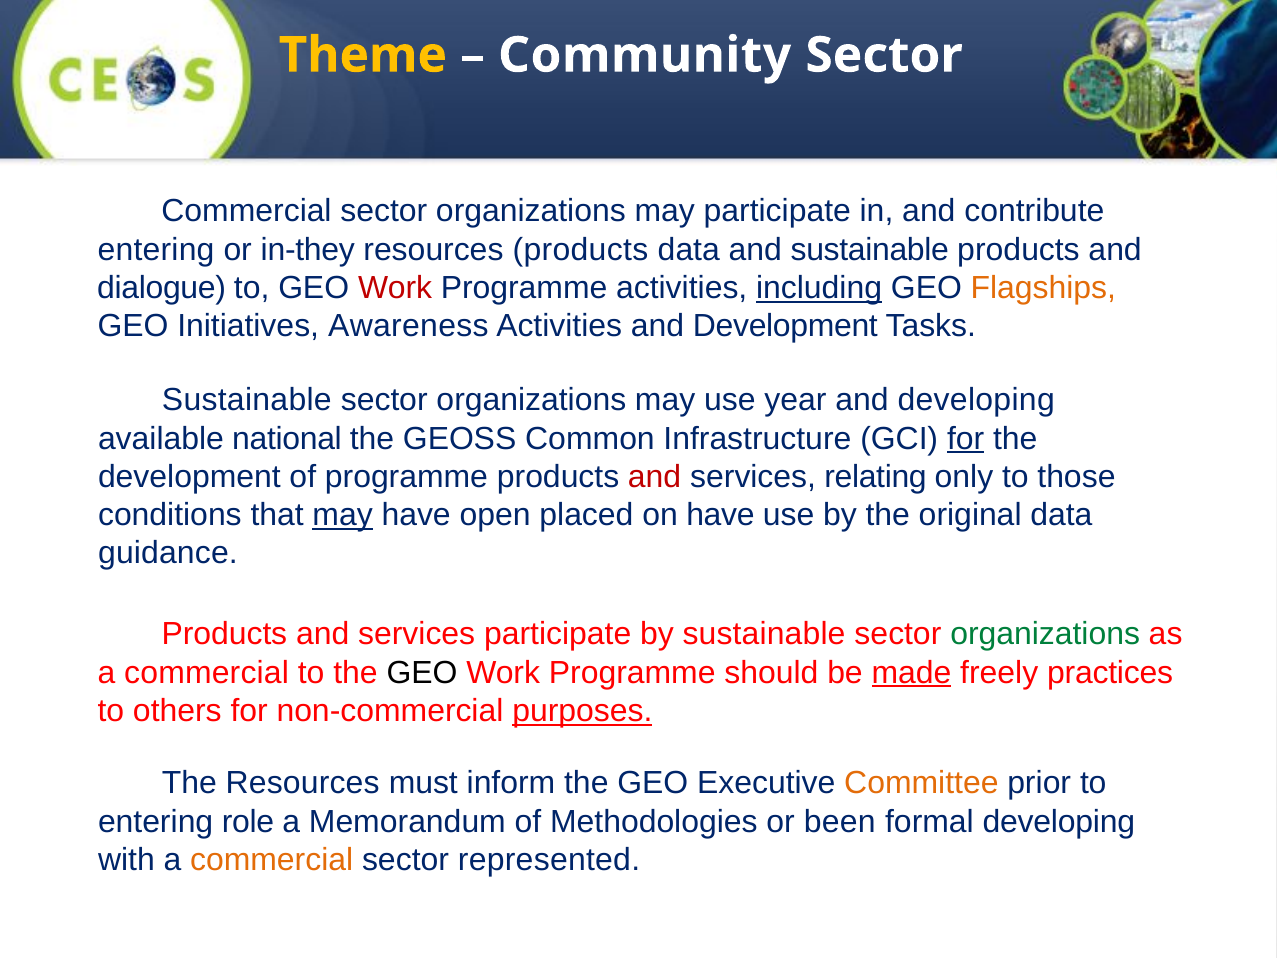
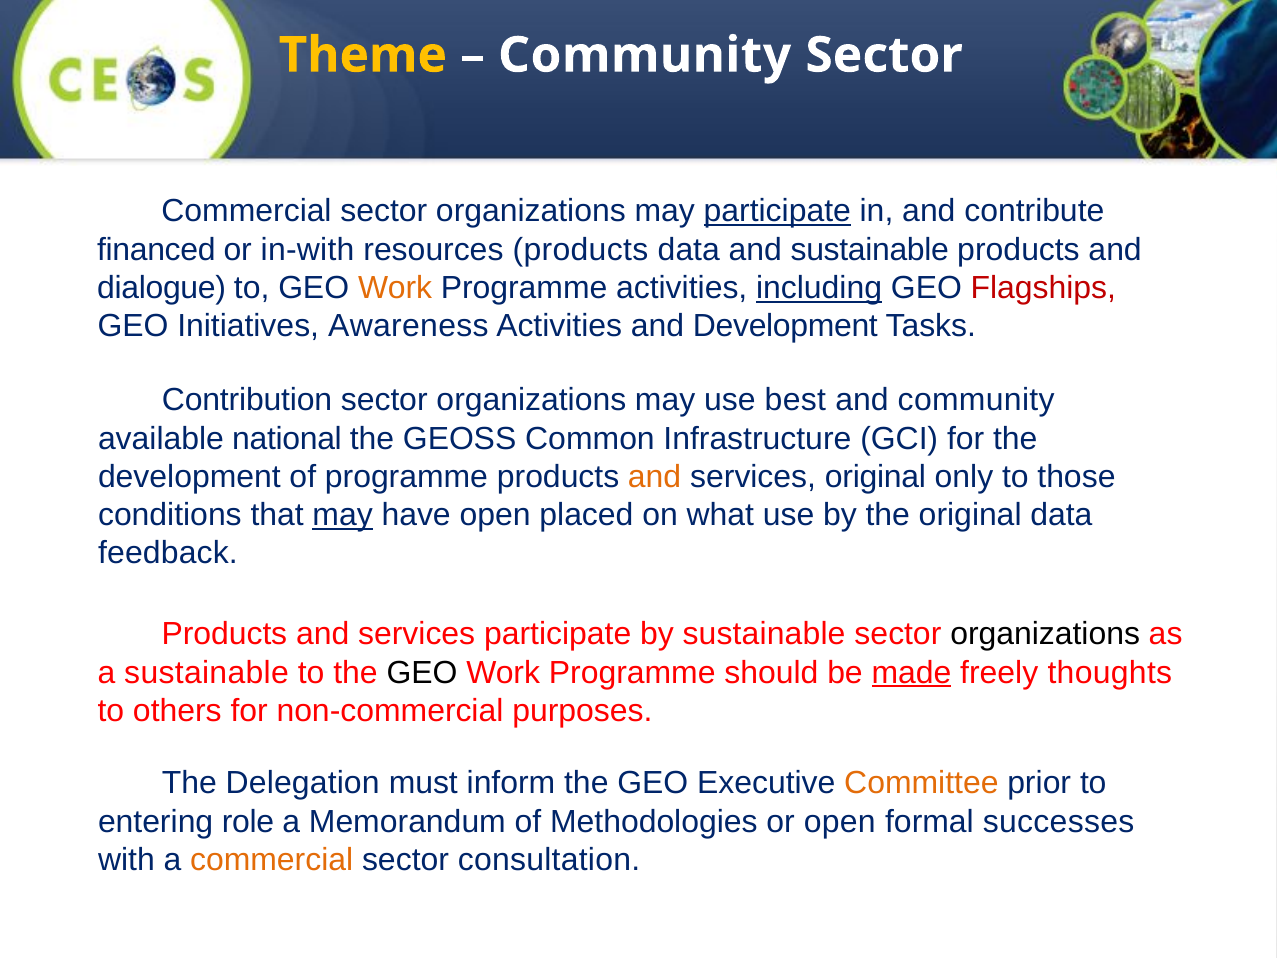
participate at (777, 211) underline: none -> present
entering at (156, 249): entering -> financed
in-they: in-they -> in-with
Work at (395, 288) colour: red -> orange
Flagships colour: orange -> red
Sustainable at (247, 400): Sustainable -> Contribution
year: year -> best
and developing: developing -> community
for at (966, 438) underline: present -> none
and at (655, 477) colour: red -> orange
services relating: relating -> original
on have: have -> what
guidance: guidance -> feedback
organizations at (1045, 634) colour: green -> black
commercial at (207, 673): commercial -> sustainable
practices: practices -> thoughts
purposes underline: present -> none
The Resources: Resources -> Delegation
or been: been -> open
formal developing: developing -> successes
represented: represented -> consultation
